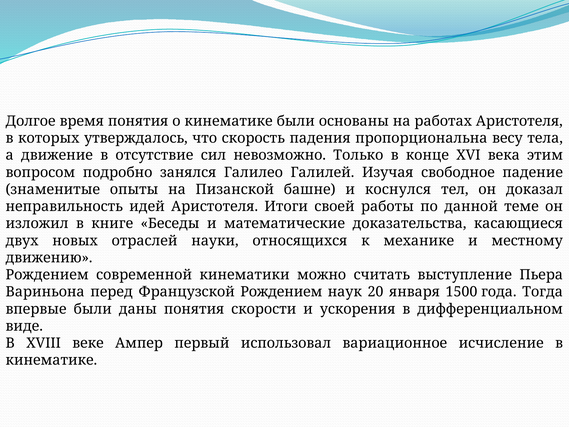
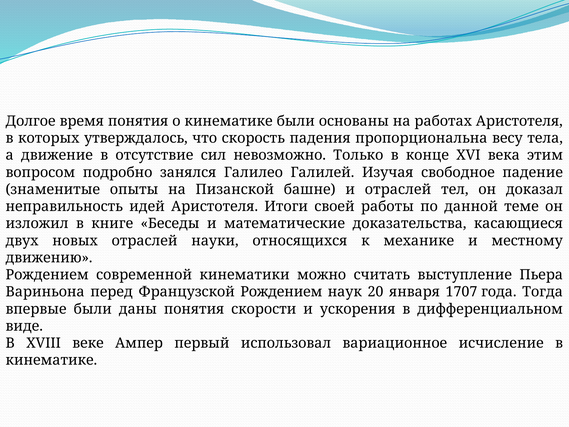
и коснулся: коснулся -> отраслей
1500: 1500 -> 1707
